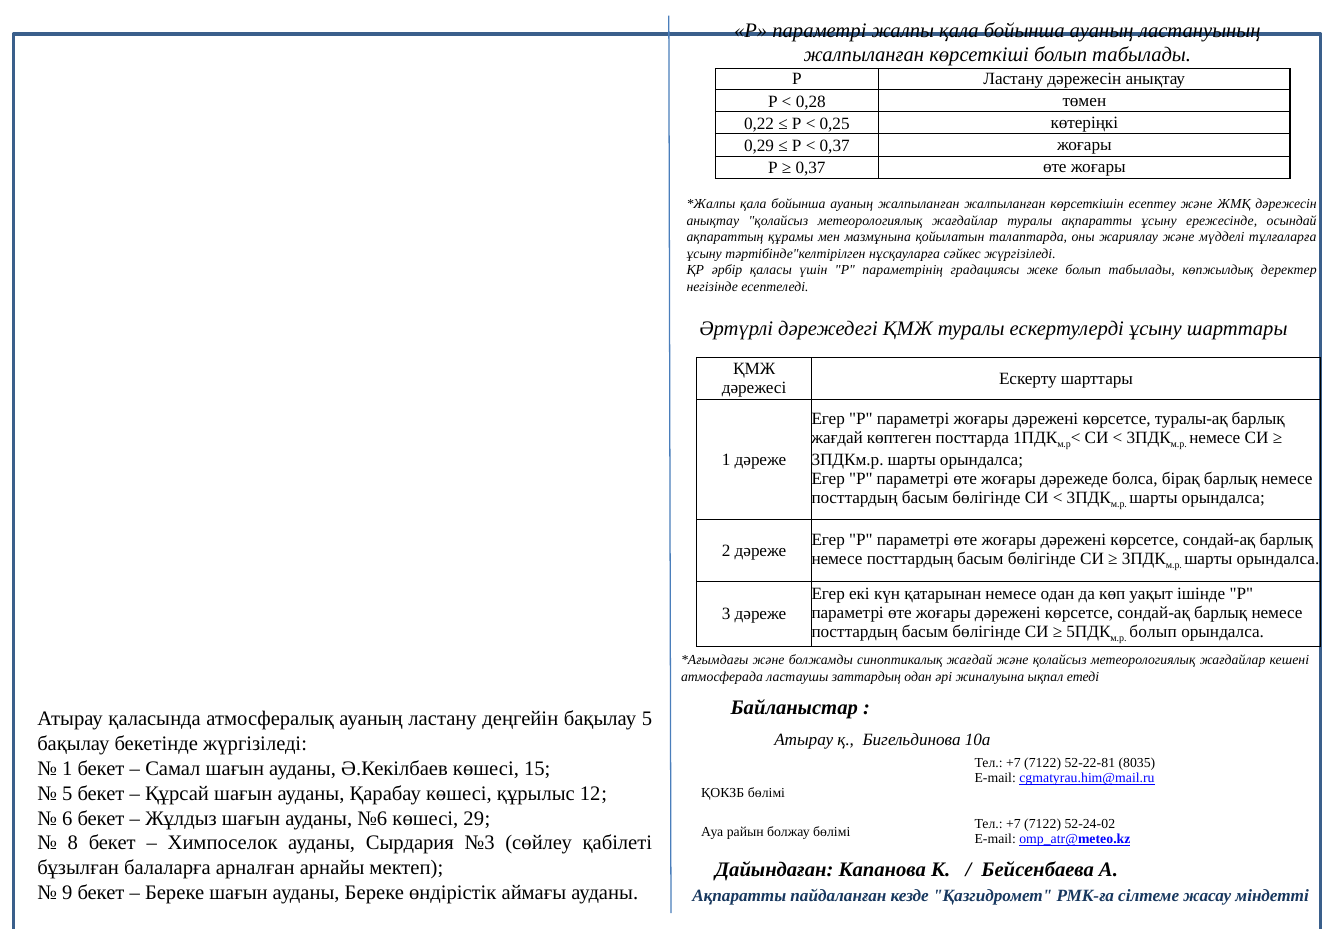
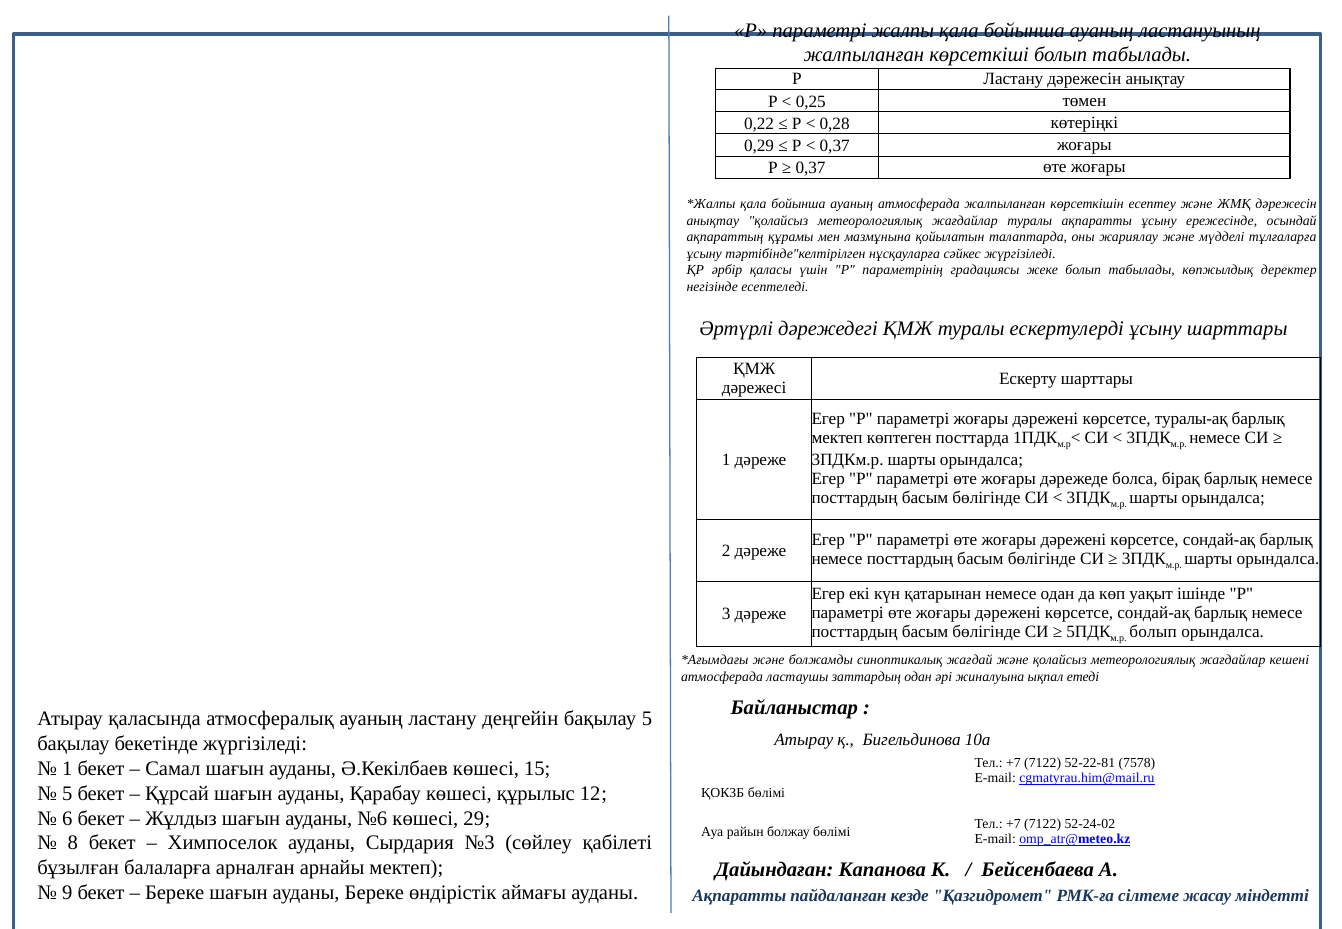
0,28: 0,28 -> 0,25
0,25: 0,25 -> 0,28
ауаның жалпыланған: жалпыланған -> атмосферада
жағдай at (837, 438): жағдай -> мектеп
8035: 8035 -> 7578
